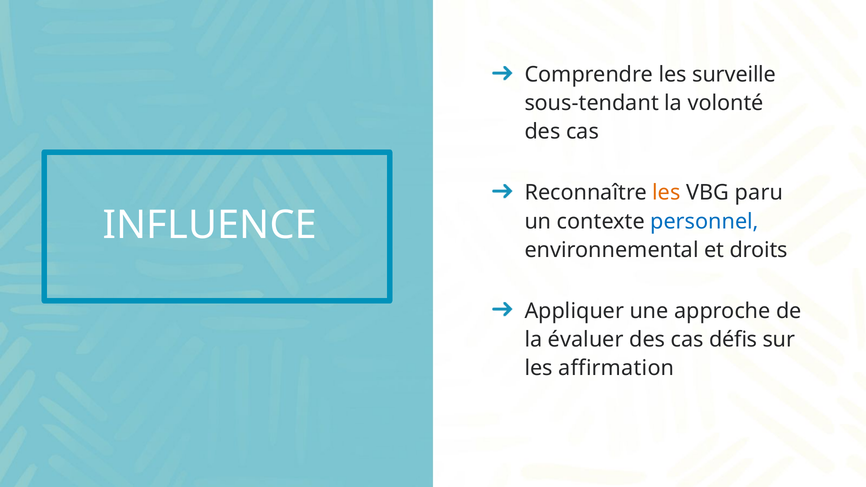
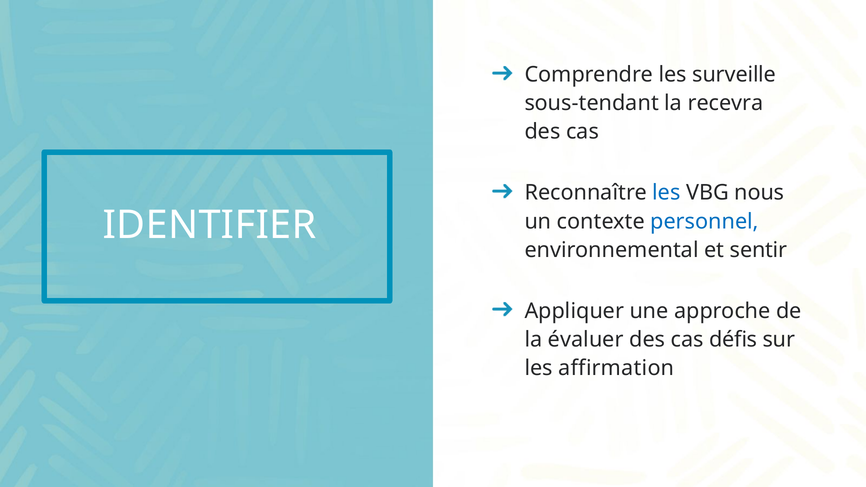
volonté: volonté -> recevra
les at (666, 193) colour: orange -> blue
paru: paru -> nous
INFLUENCE: INFLUENCE -> IDENTIFIER
droits: droits -> sentir
